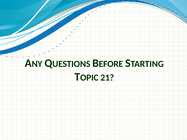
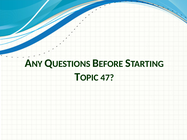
21: 21 -> 47
